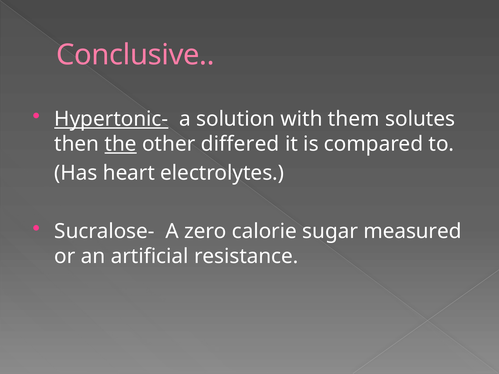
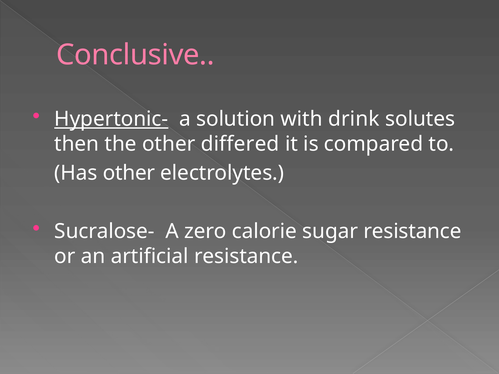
them: them -> drink
the underline: present -> none
Has heart: heart -> other
sugar measured: measured -> resistance
